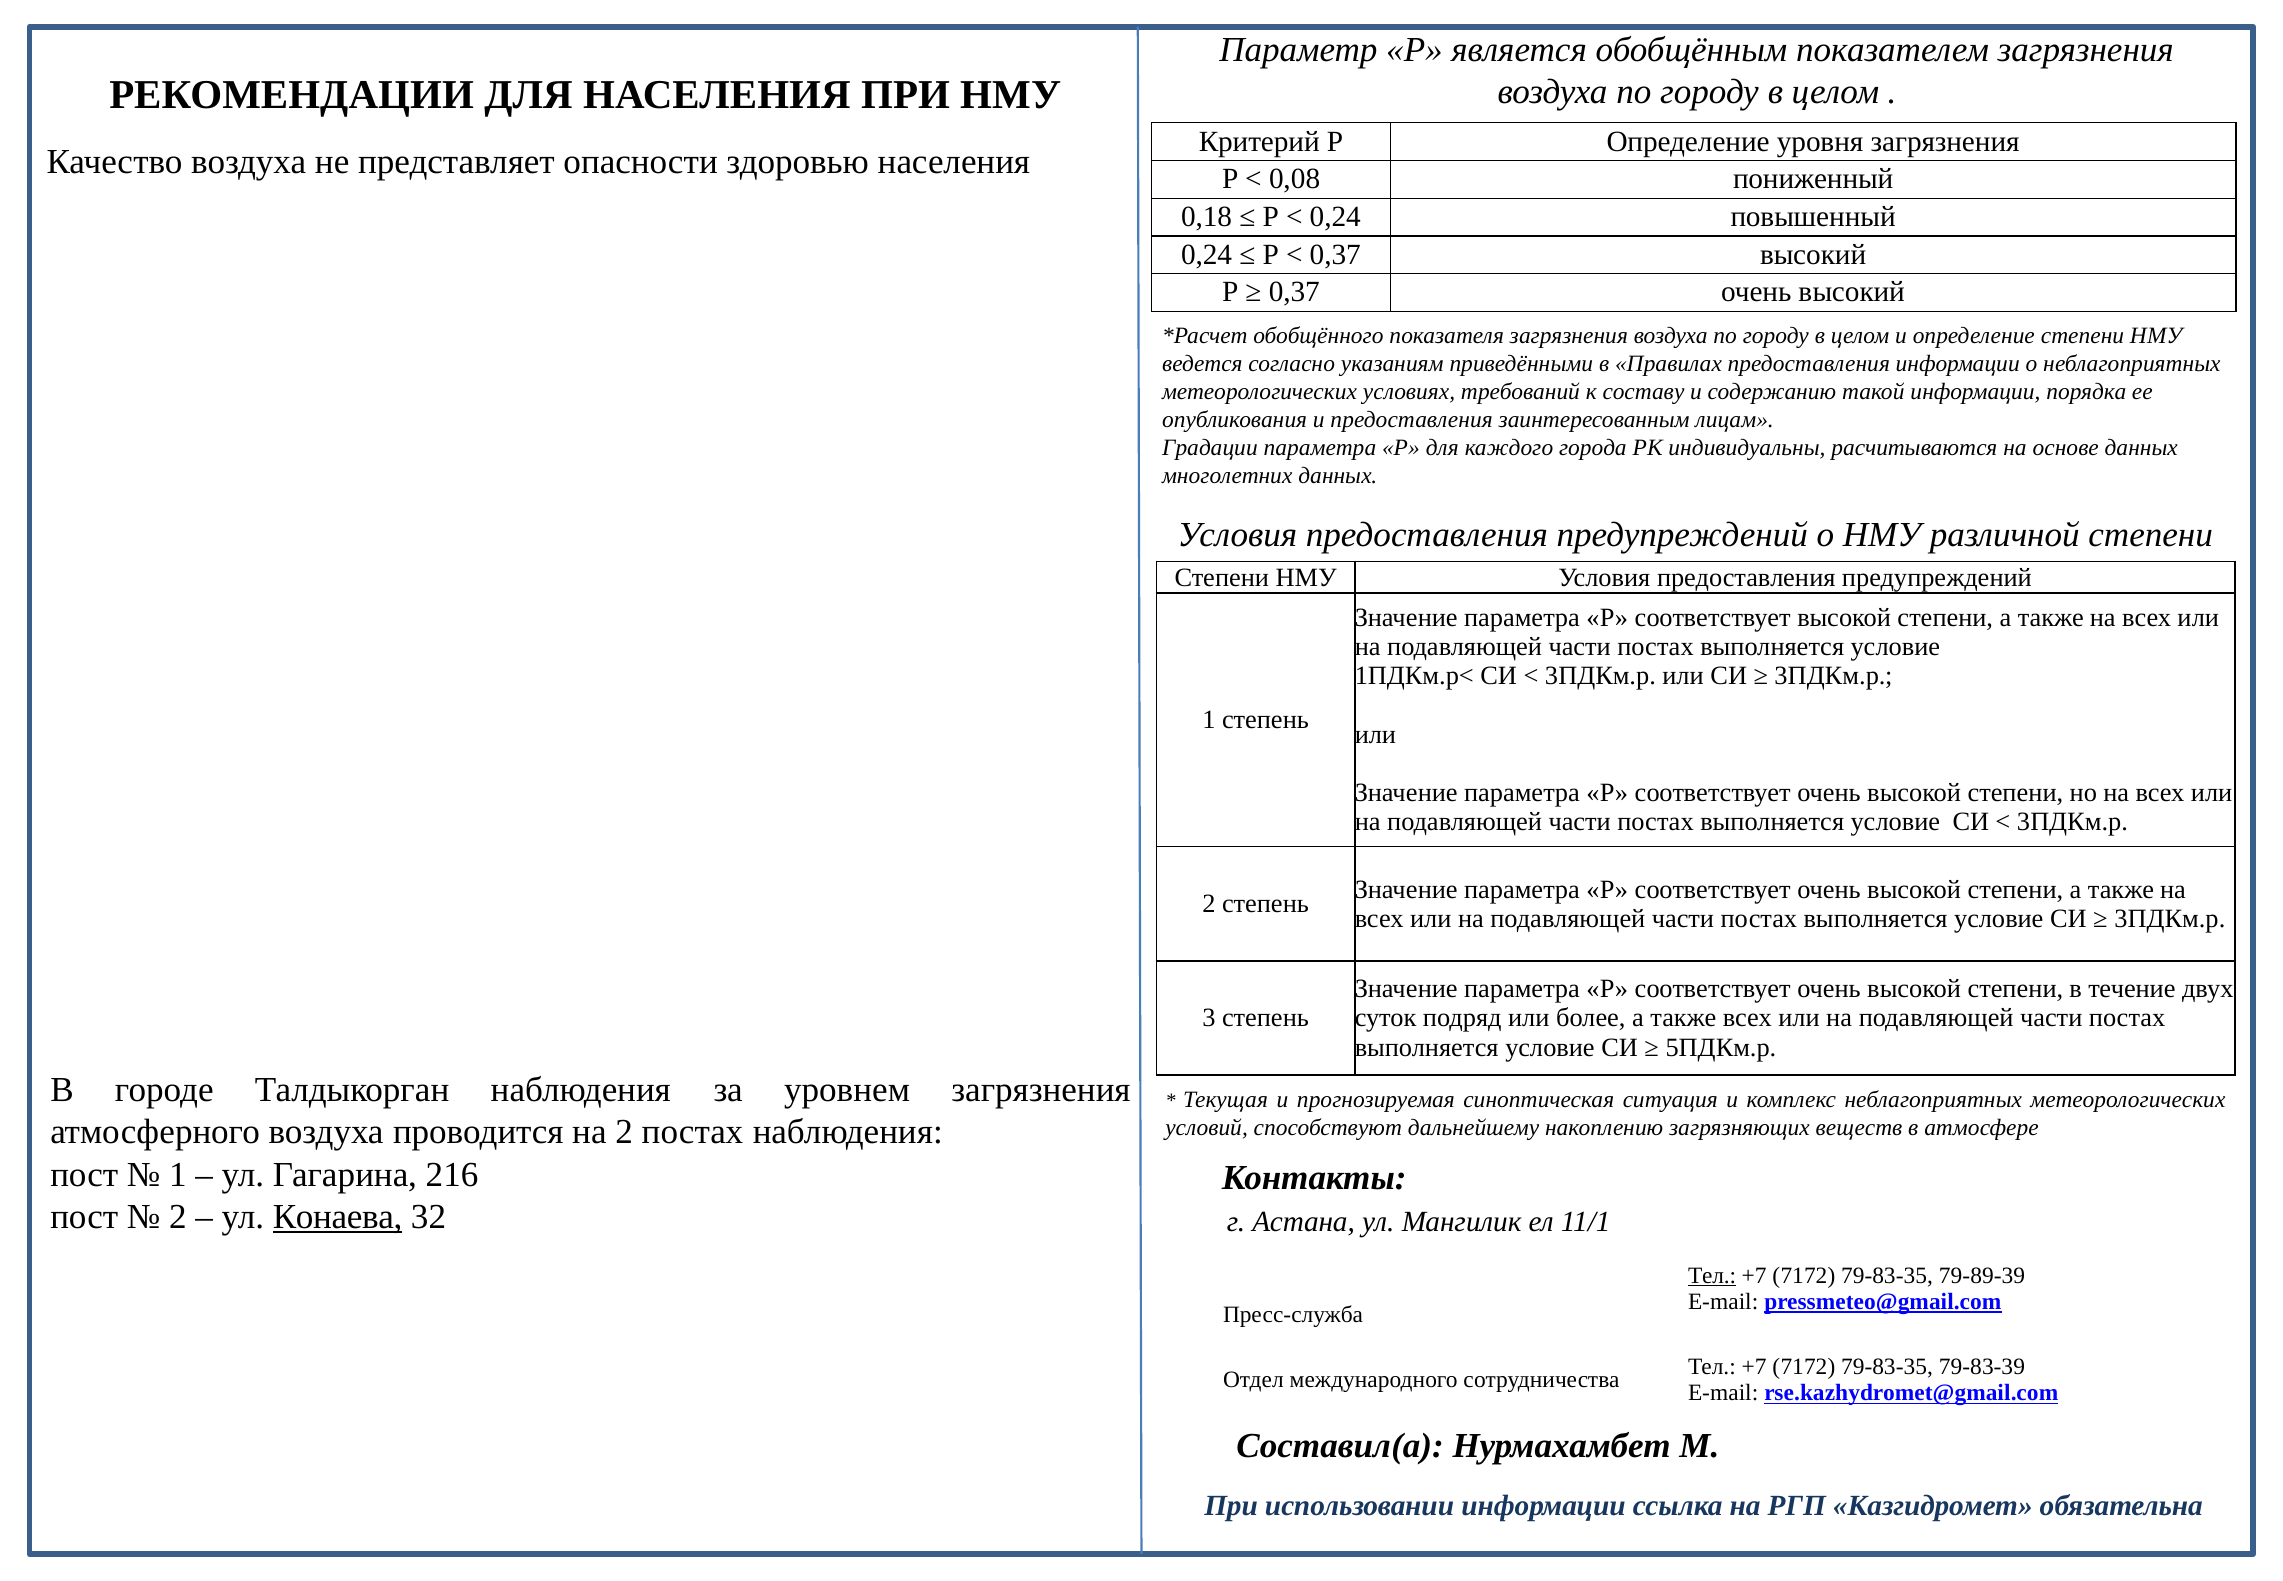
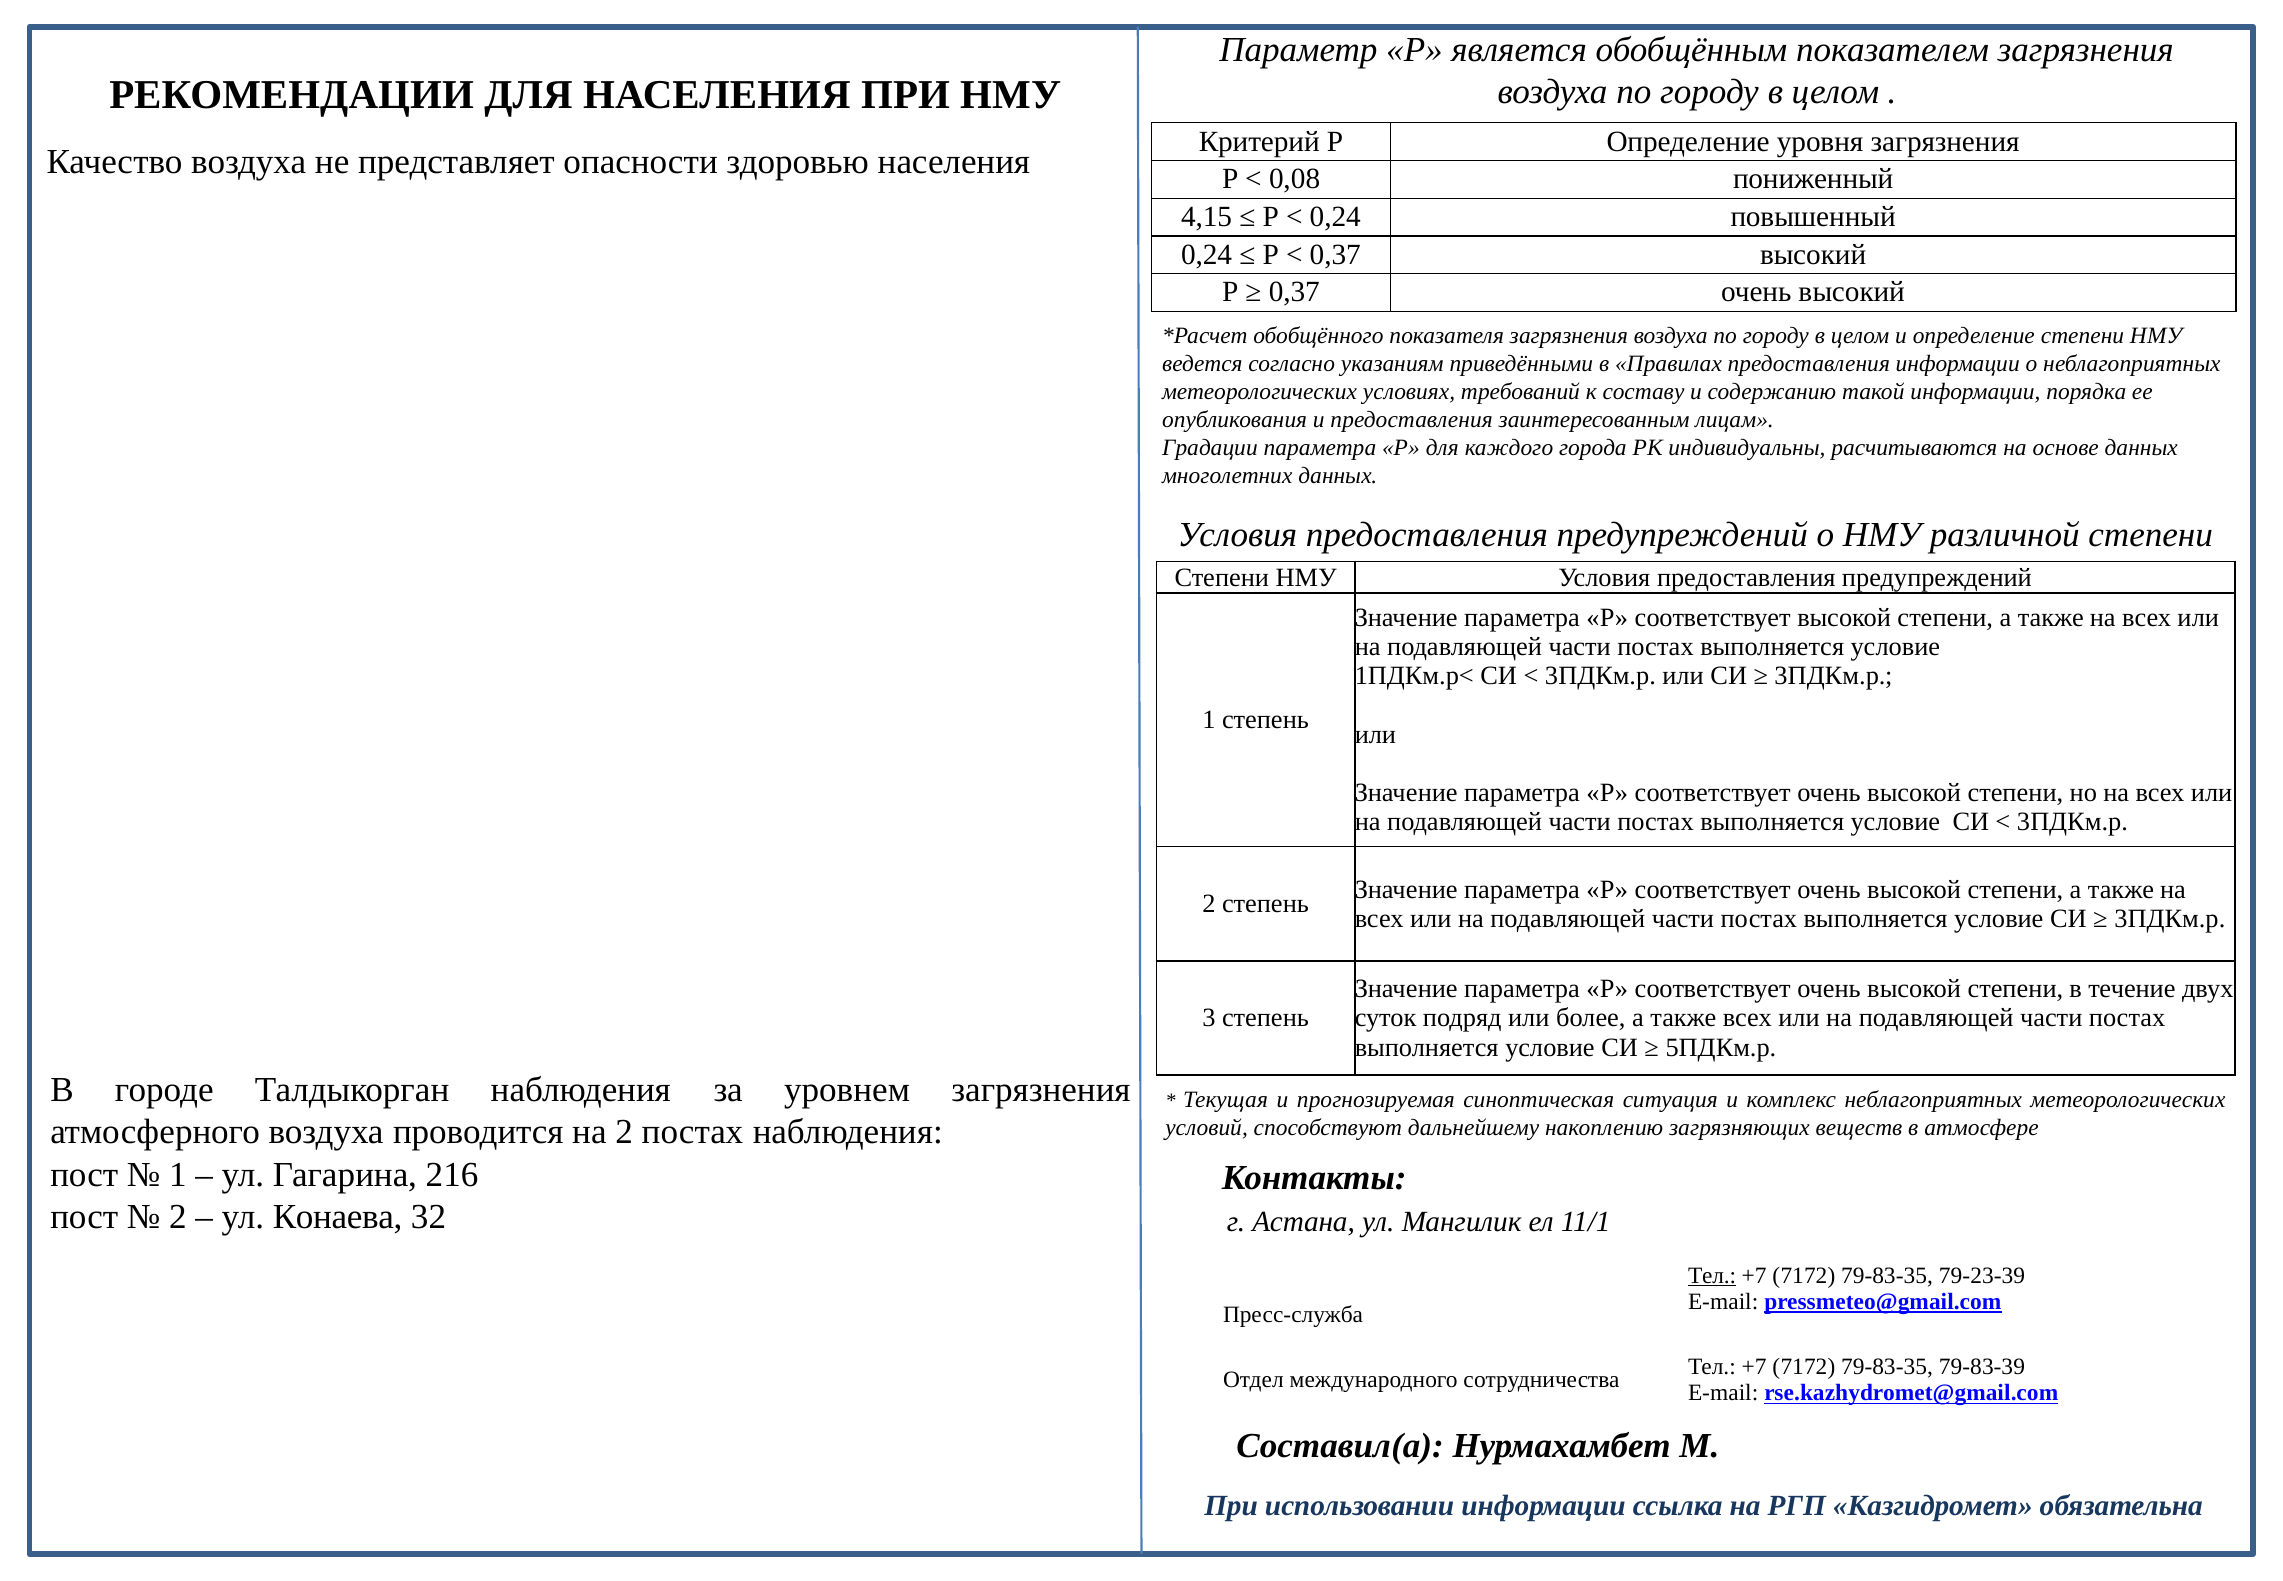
0,18: 0,18 -> 4,15
Конаева underline: present -> none
79-89-39: 79-89-39 -> 79-23-39
